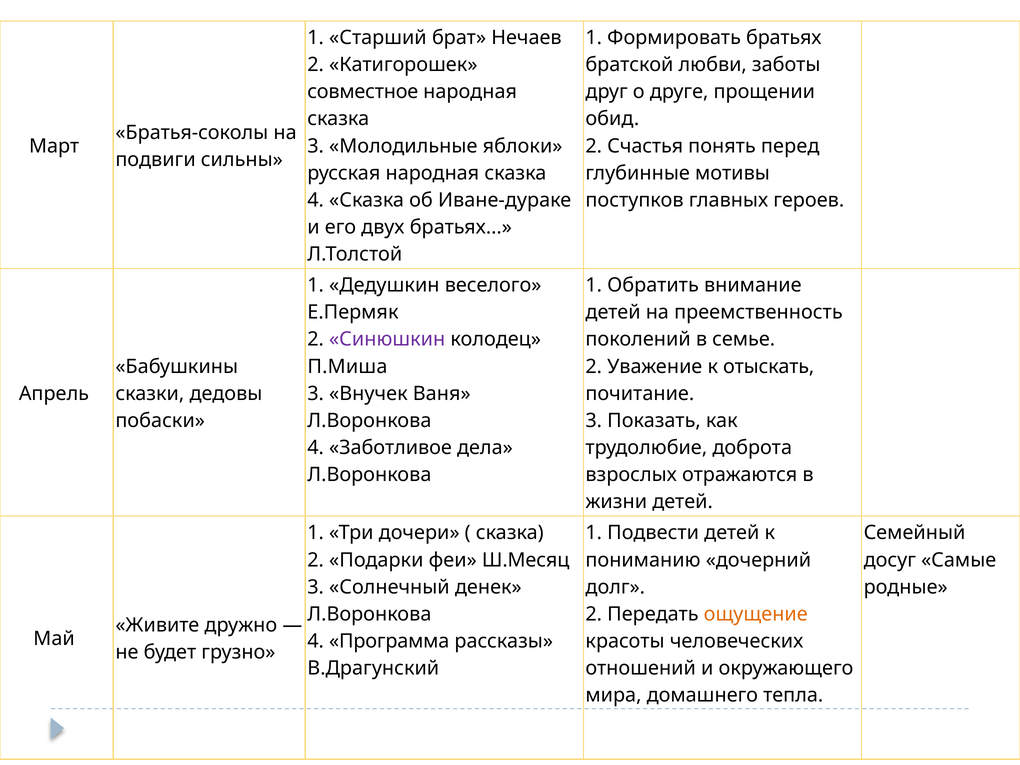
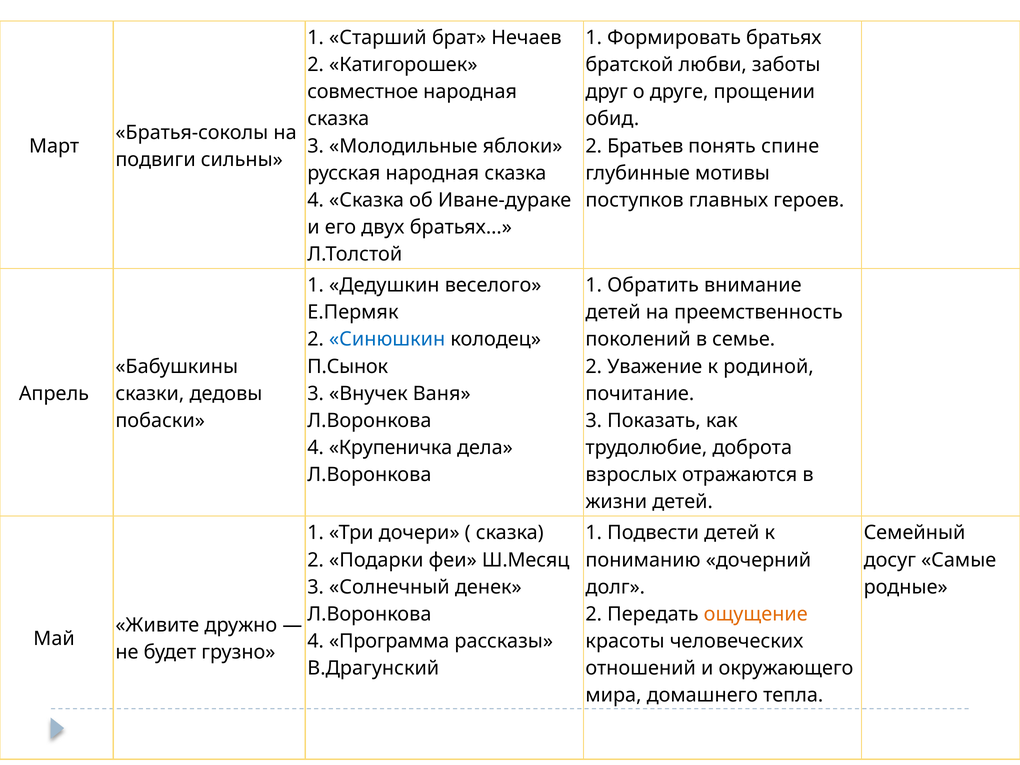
Счастья: Счастья -> Братьев
перед: перед -> спине
Синюшкин colour: purple -> blue
П.Миша: П.Миша -> П.Сынок
отыскать: отыскать -> родиной
Заботливое: Заботливое -> Крупеничка
